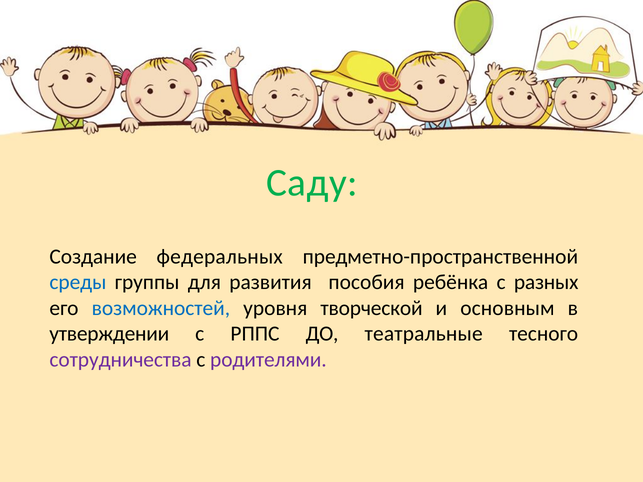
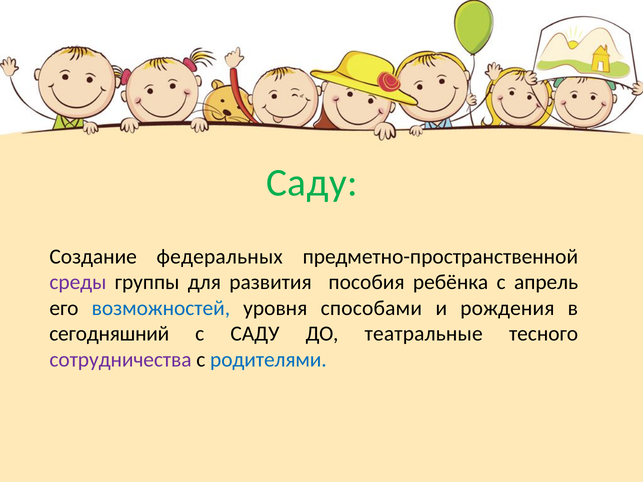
среды colour: blue -> purple
разных: разных -> апрель
творческой: творческой -> способами
основным: основным -> рождения
утверждении: утверждении -> сегодняшний
с РППС: РППС -> САДУ
родителями colour: purple -> blue
